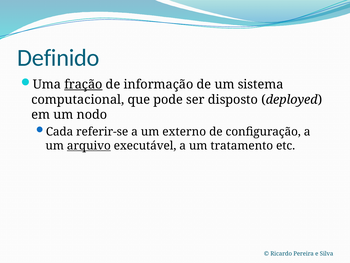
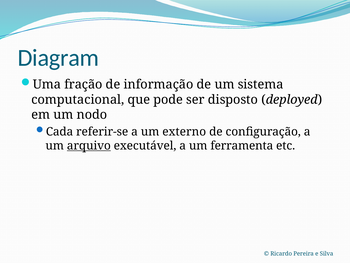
Definido: Definido -> Diagram
fração underline: present -> none
tratamento: tratamento -> ferramenta
